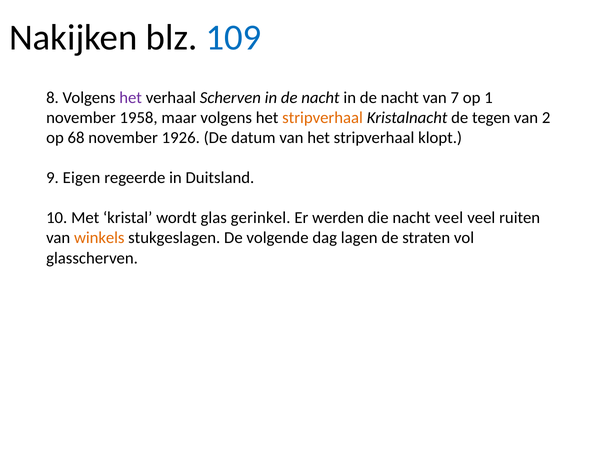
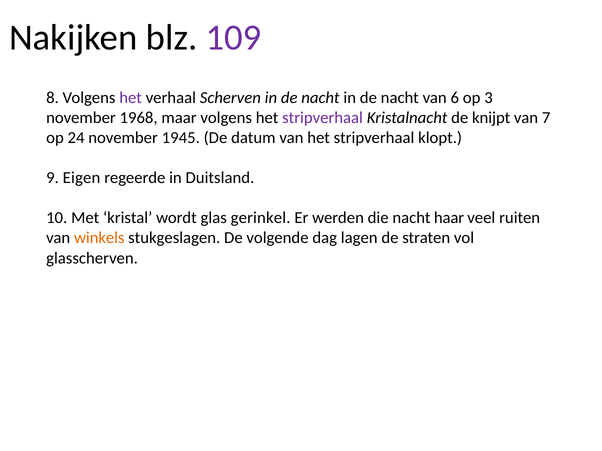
109 colour: blue -> purple
7: 7 -> 6
1: 1 -> 3
1958: 1958 -> 1968
stripverhaal at (323, 118) colour: orange -> purple
tegen: tegen -> knijpt
2: 2 -> 7
68: 68 -> 24
1926: 1926 -> 1945
nacht veel: veel -> haar
